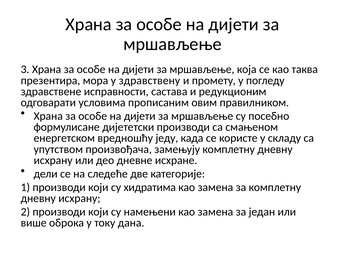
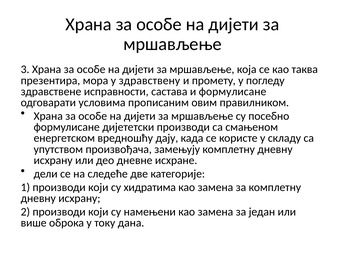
и редукционим: редукционим -> формулисане
једу: једу -> дају
